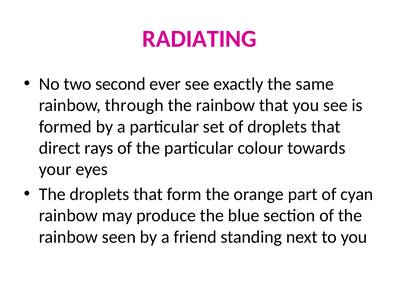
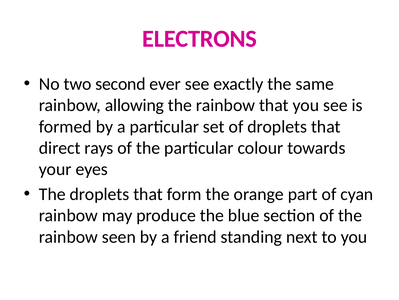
RADIATING: RADIATING -> ELECTRONS
through: through -> allowing
